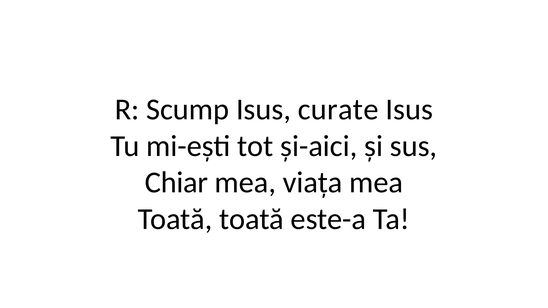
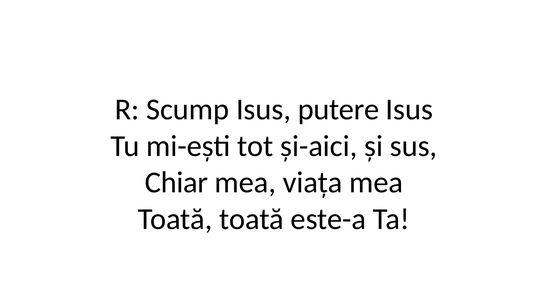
curate: curate -> putere
